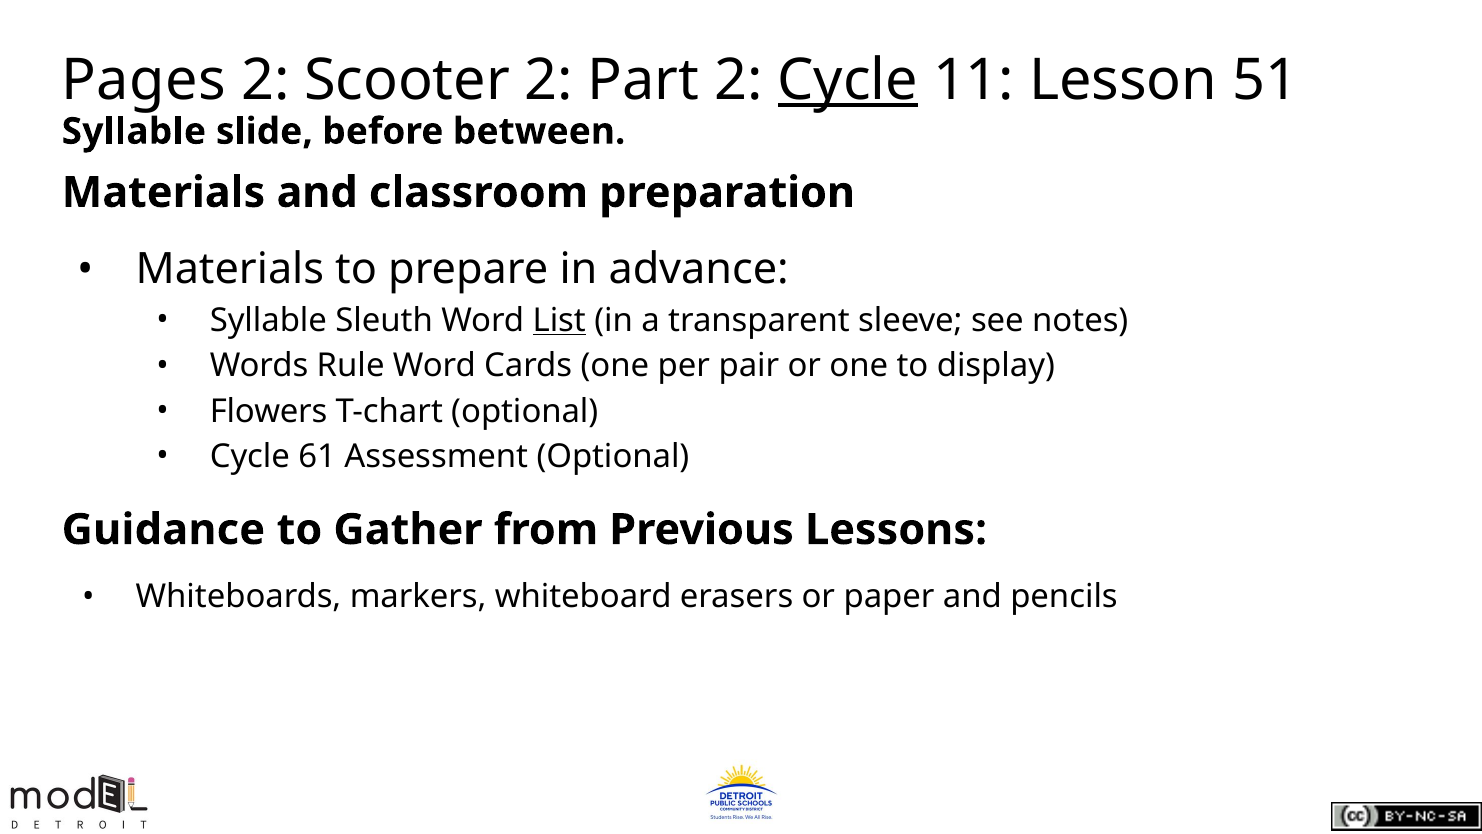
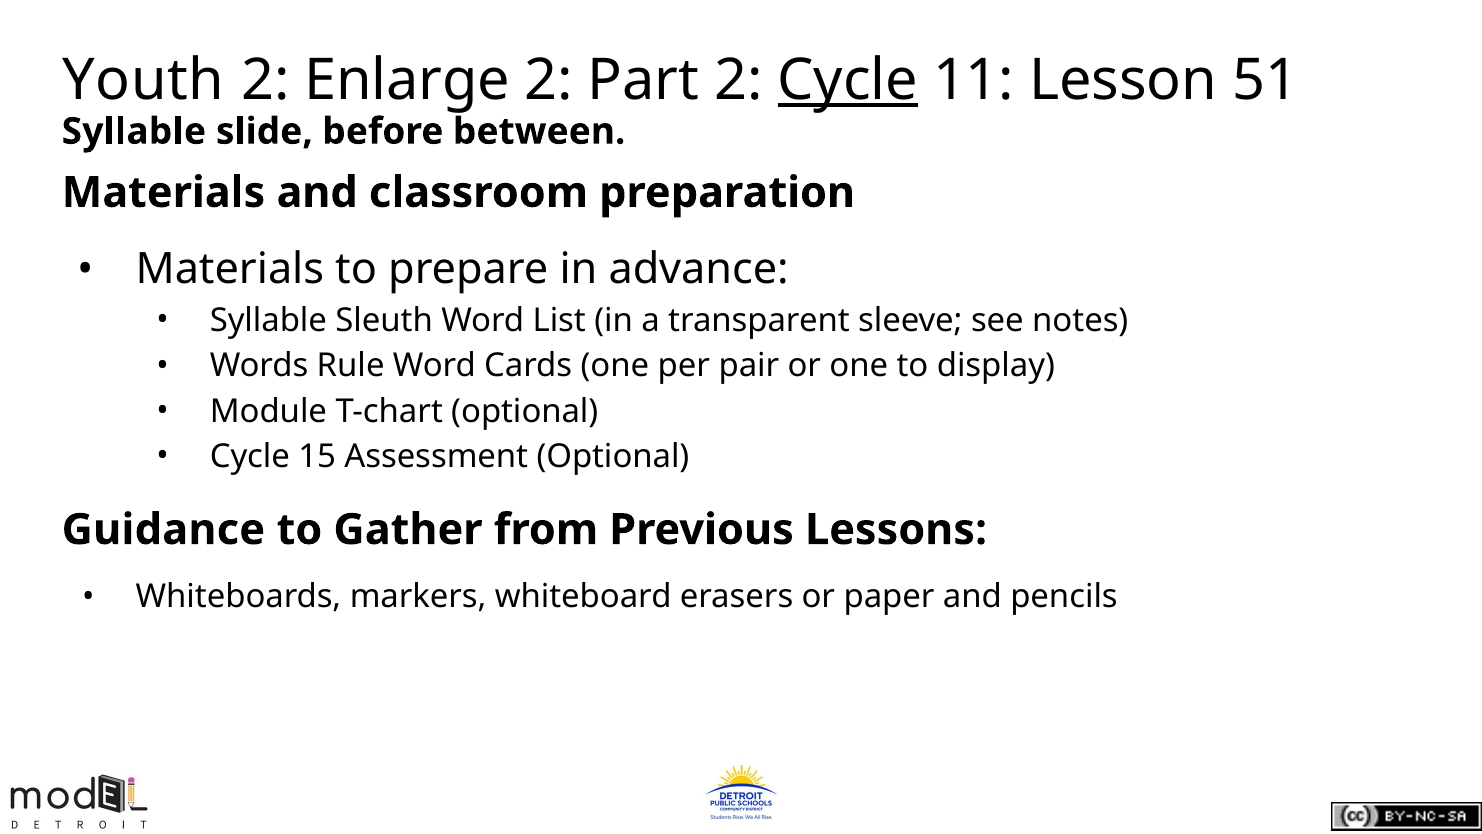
Pages: Pages -> Youth
Scooter: Scooter -> Enlarge
List underline: present -> none
Flowers: Flowers -> Module
61: 61 -> 15
